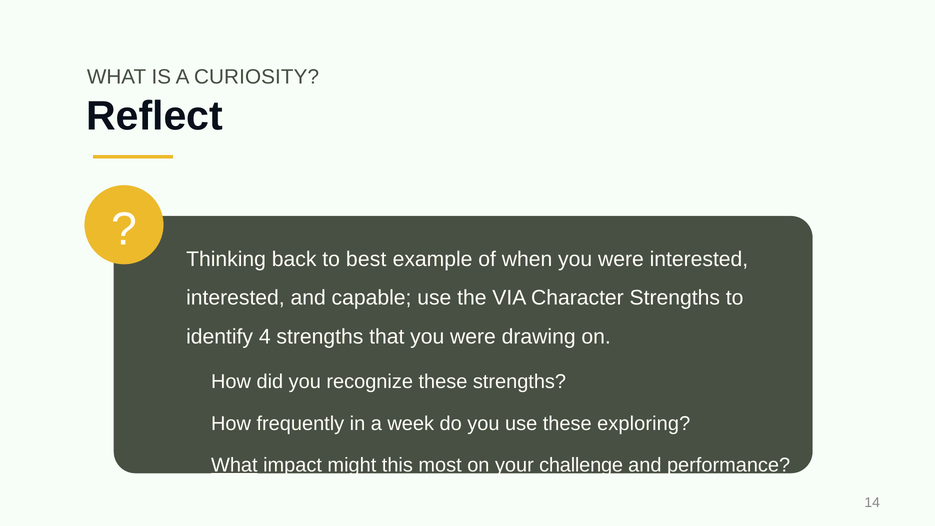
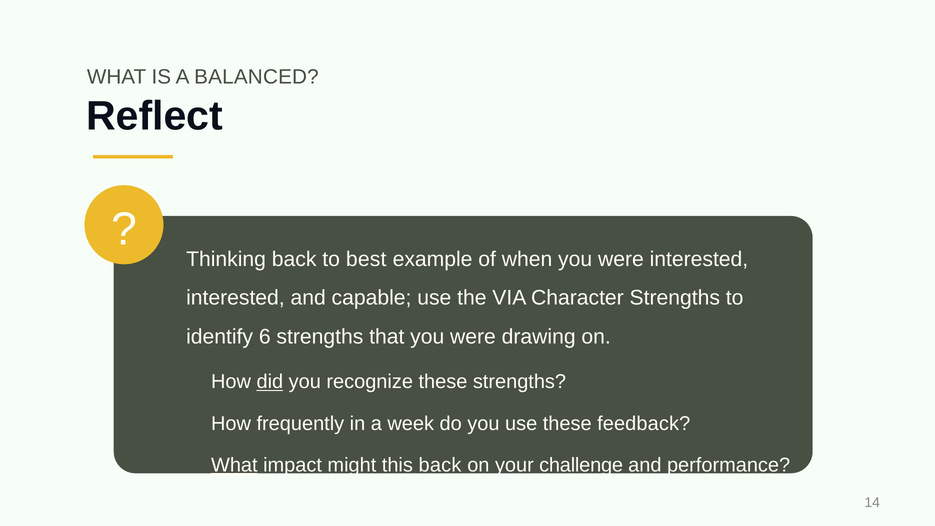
CURIOSITY: CURIOSITY -> BALANCED
4: 4 -> 6
did underline: none -> present
exploring: exploring -> feedback
this most: most -> back
